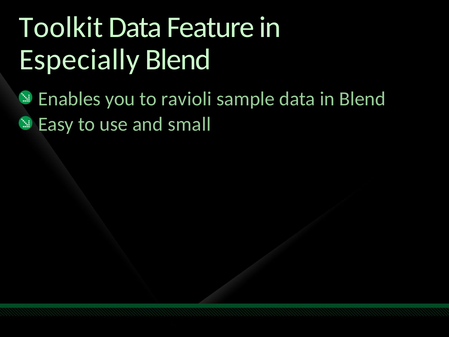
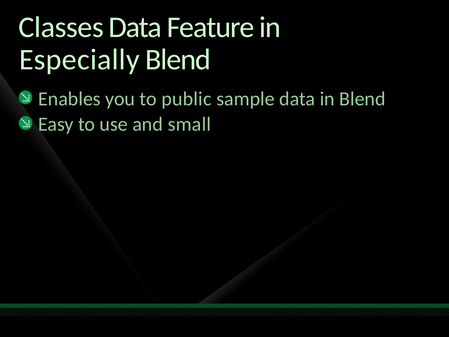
Toolkit: Toolkit -> Classes
ravioli: ravioli -> public
